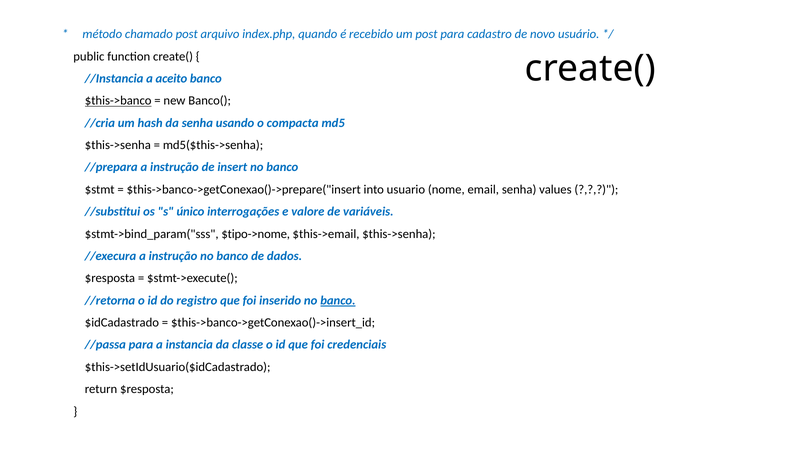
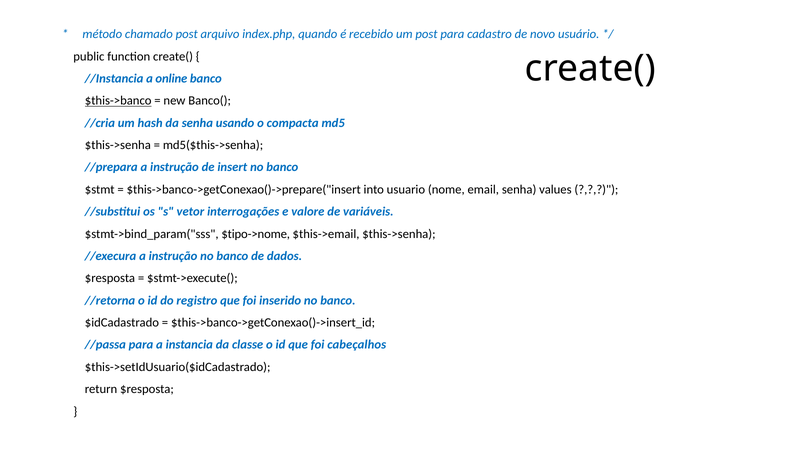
aceito: aceito -> online
único: único -> vetor
banco at (338, 300) underline: present -> none
credenciais: credenciais -> cabeçalhos
